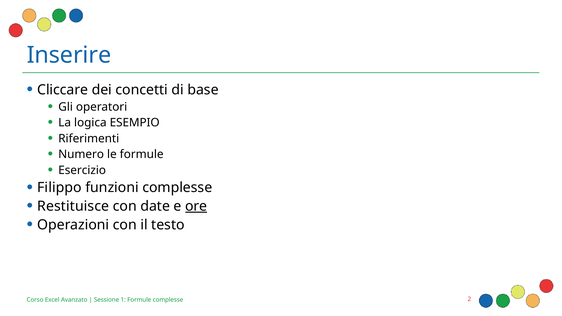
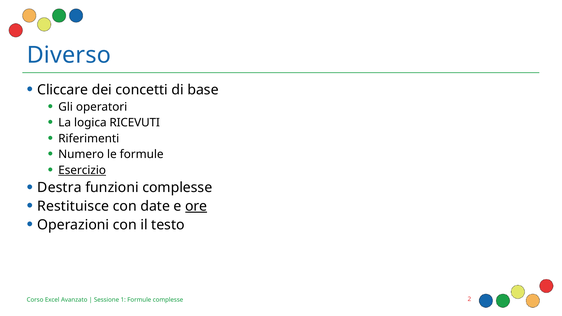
Inserire: Inserire -> Diverso
ESEMPIO: ESEMPIO -> RICEVUTI
Esercizio underline: none -> present
Filippo: Filippo -> Destra
